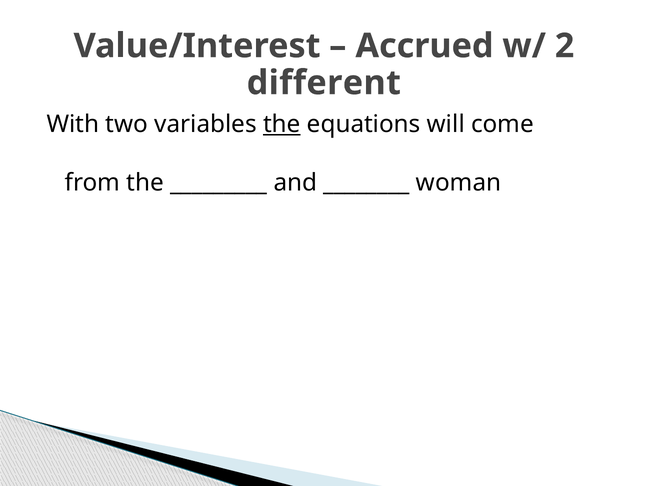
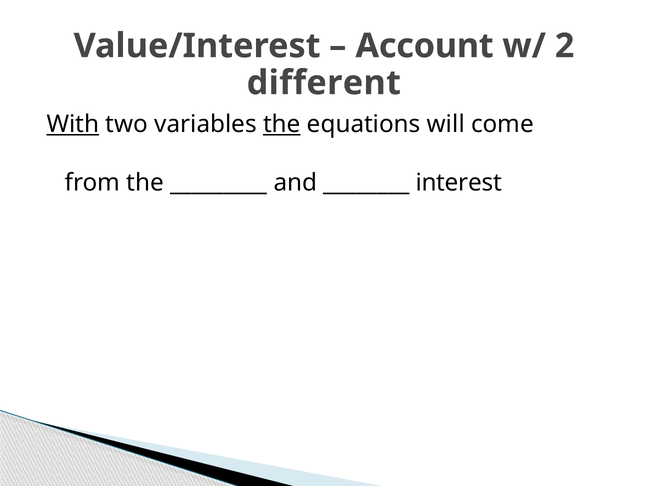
Accrued: Accrued -> Account
With underline: none -> present
woman: woman -> interest
